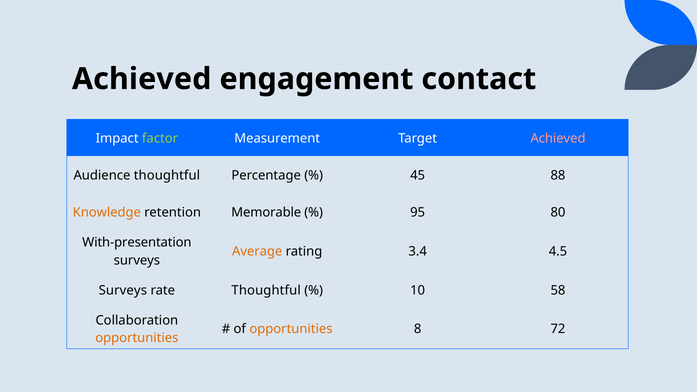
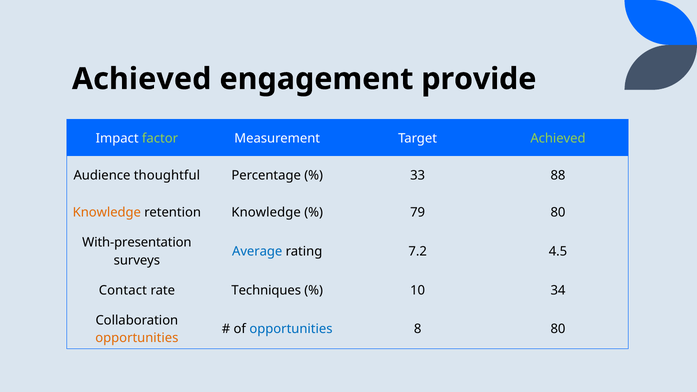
contact: contact -> provide
Achieved at (558, 138) colour: pink -> light green
45: 45 -> 33
retention Memorable: Memorable -> Knowledge
95: 95 -> 79
Average colour: orange -> blue
3.4: 3.4 -> 7.2
Surveys at (123, 290): Surveys -> Contact
rate Thoughtful: Thoughtful -> Techniques
58: 58 -> 34
opportunities at (291, 329) colour: orange -> blue
8 72: 72 -> 80
